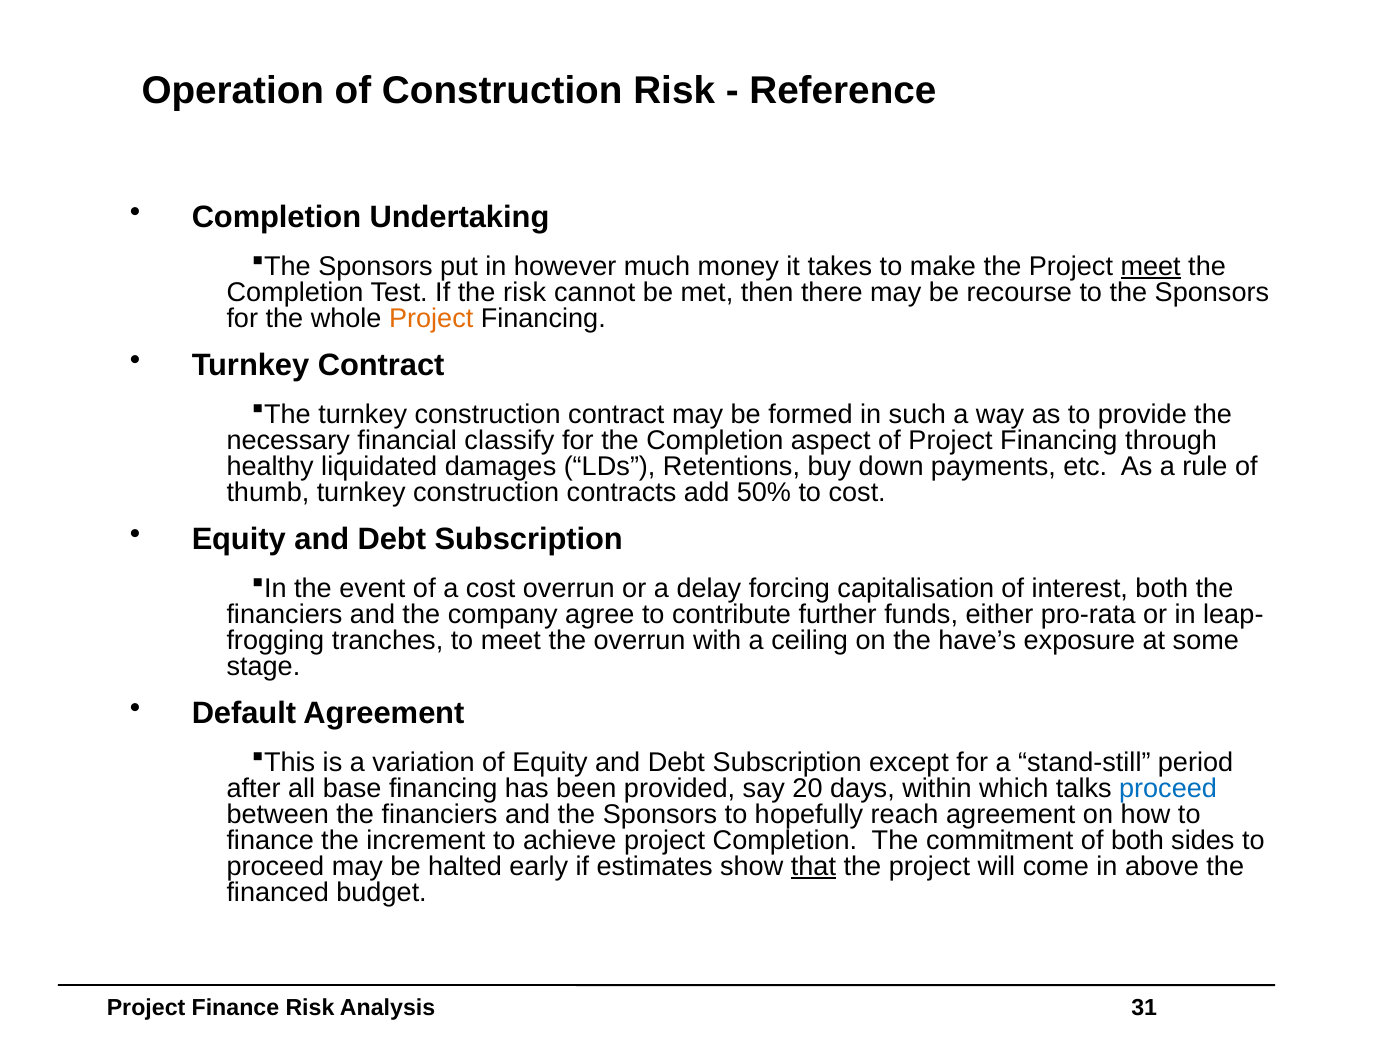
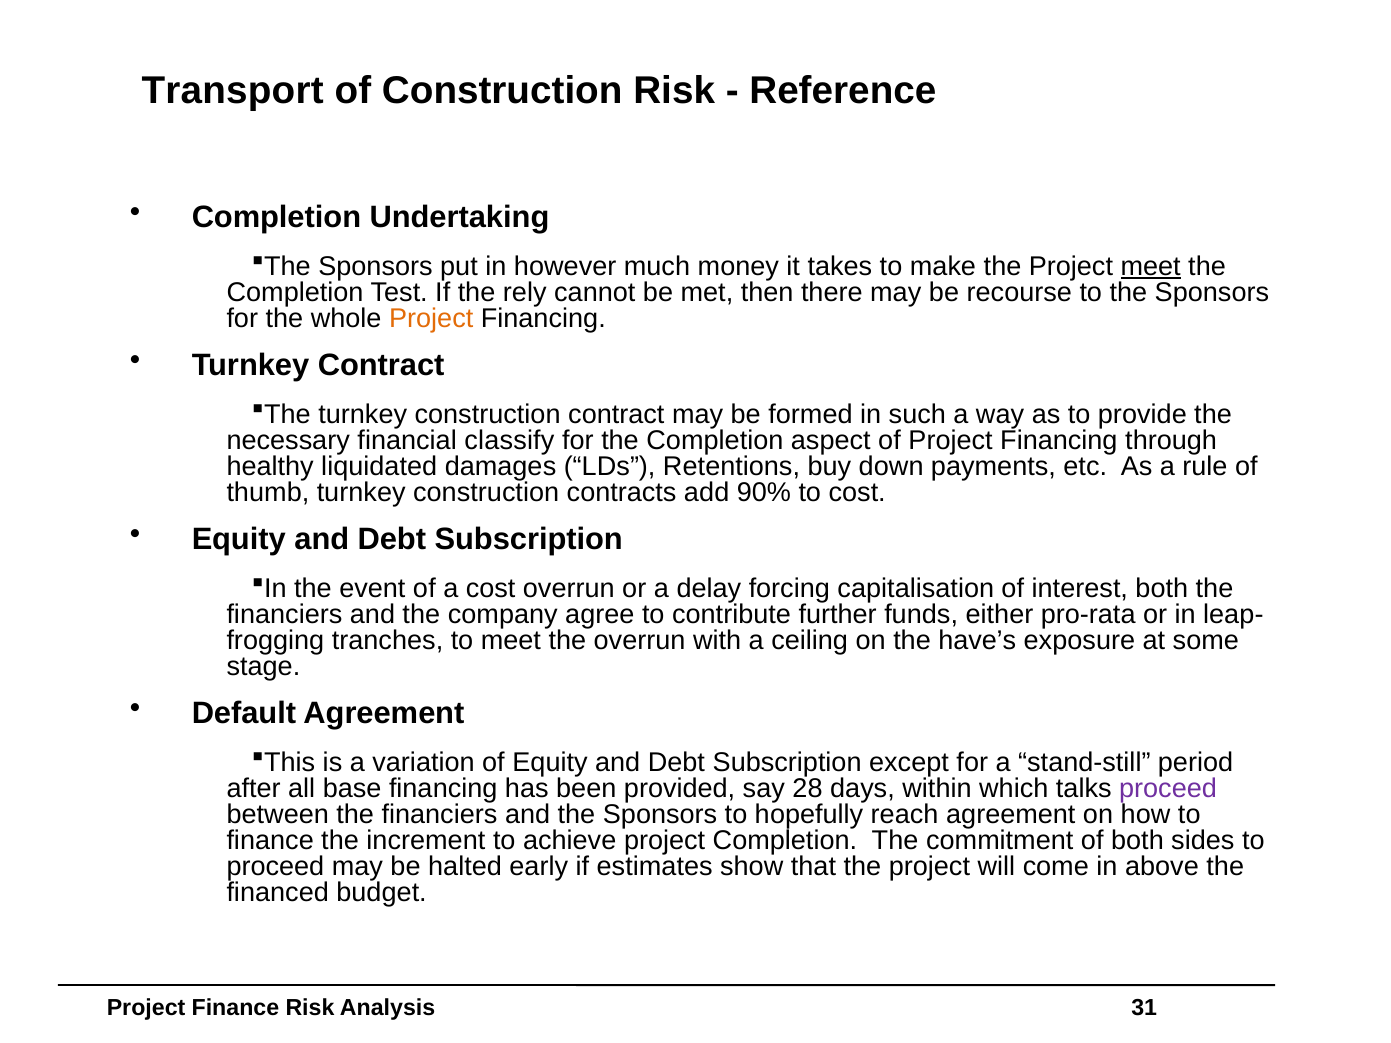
Operation: Operation -> Transport
the risk: risk -> rely
50%: 50% -> 90%
20: 20 -> 28
proceed at (1168, 789) colour: blue -> purple
that underline: present -> none
